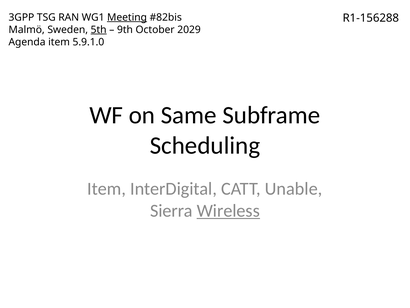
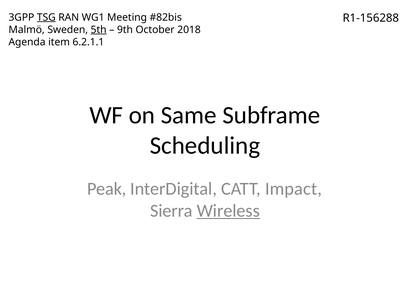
TSG underline: none -> present
Meeting underline: present -> none
2029: 2029 -> 2018
5.9.1.0: 5.9.1.0 -> 6.2.1.1
Item at (107, 189): Item -> Peak
Unable: Unable -> Impact
